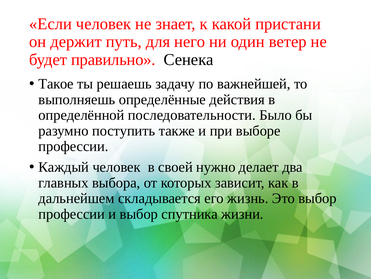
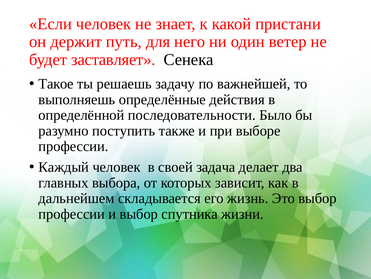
правильно: правильно -> заставляет
нужно: нужно -> задача
